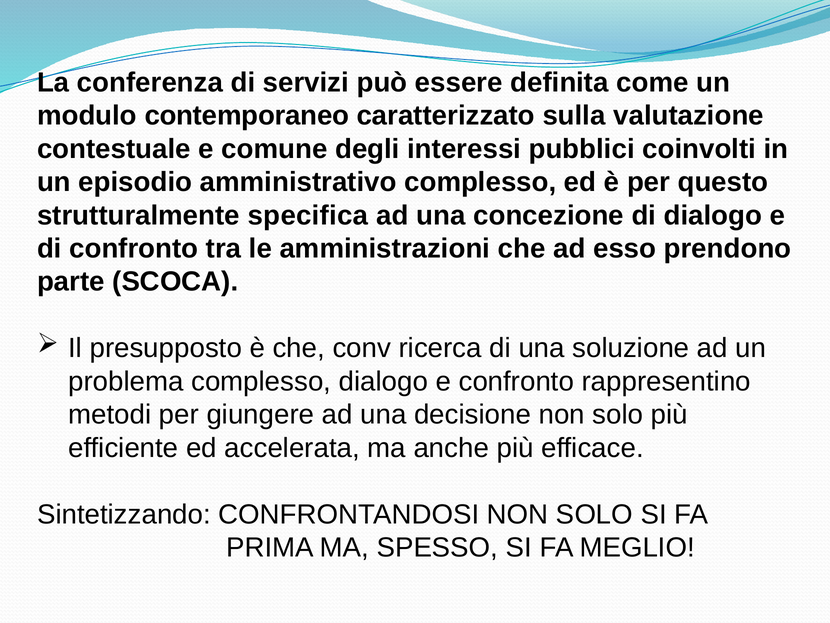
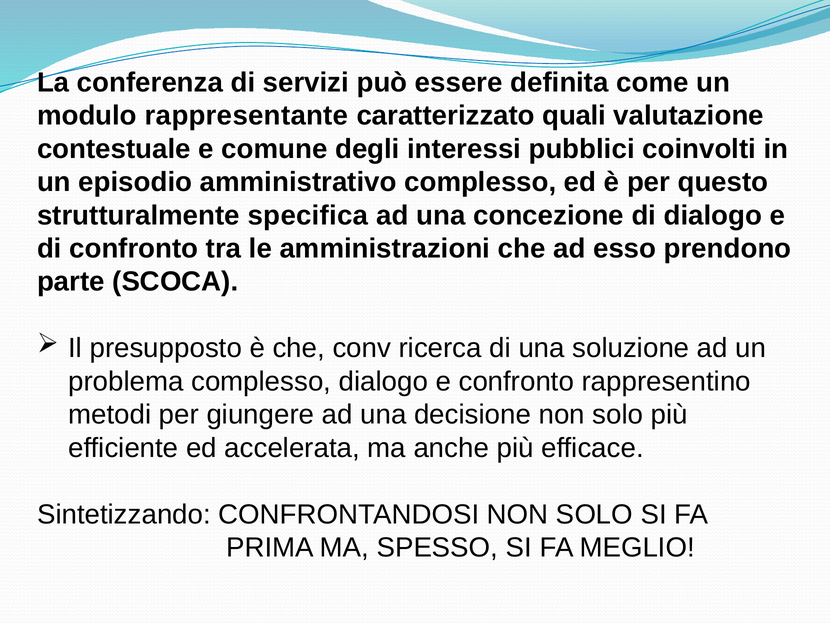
contemporaneo: contemporaneo -> rappresentante
sulla: sulla -> quali
